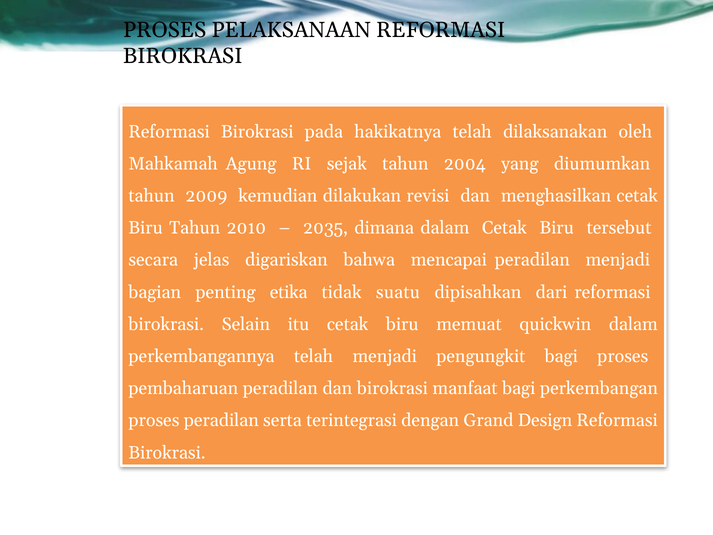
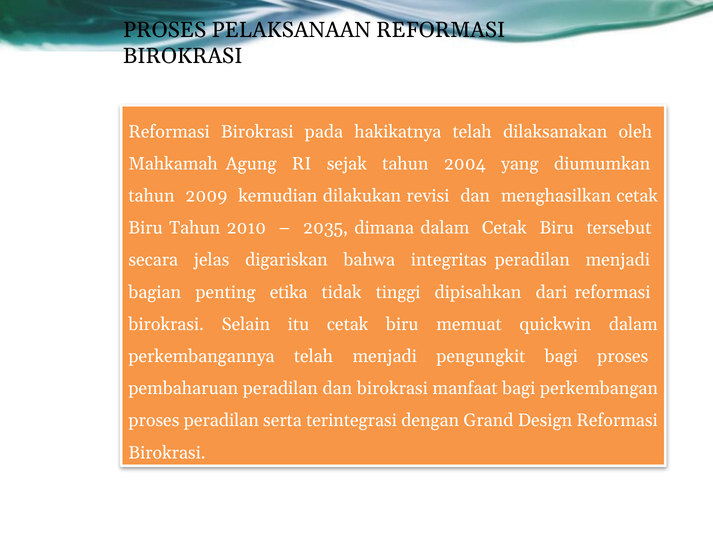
mencapai: mencapai -> integritas
suatu: suatu -> tinggi
